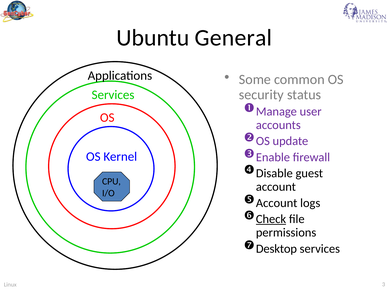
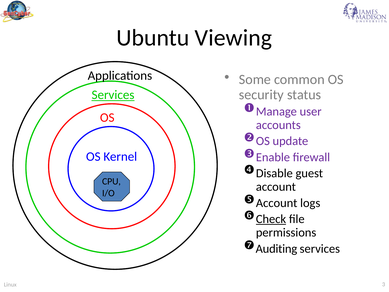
General: General -> Viewing
Services at (113, 95) underline: none -> present
Desktop: Desktop -> Auditing
